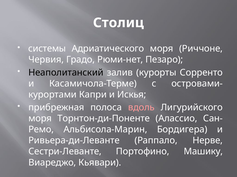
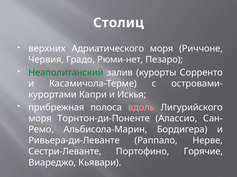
системы: системы -> верхних
Неаполитанский colour: black -> green
Машику: Машику -> Горячие
